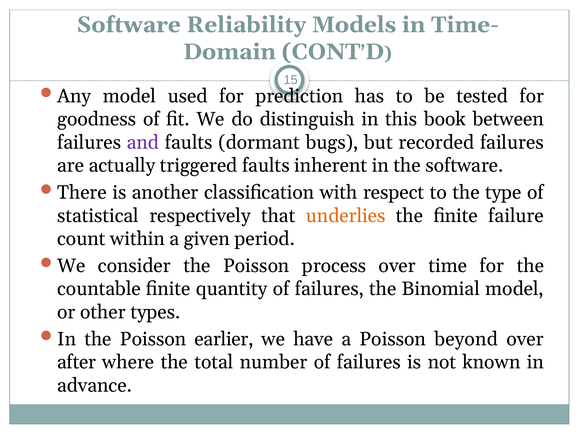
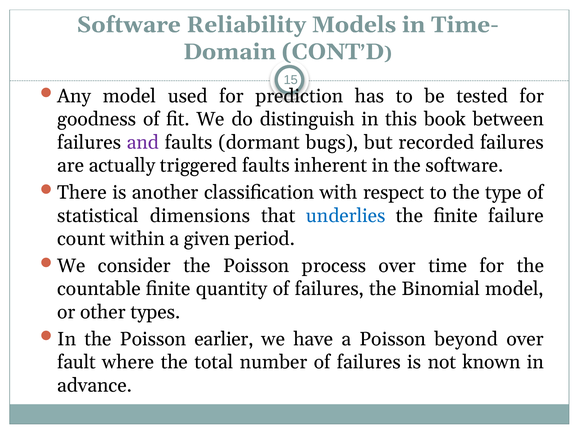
respectively: respectively -> dimensions
underlies colour: orange -> blue
after: after -> fault
